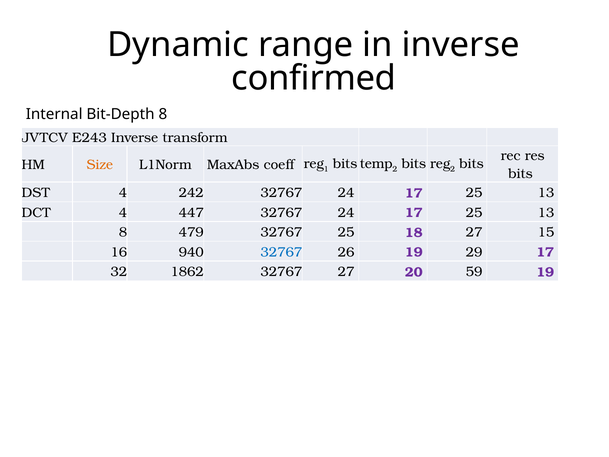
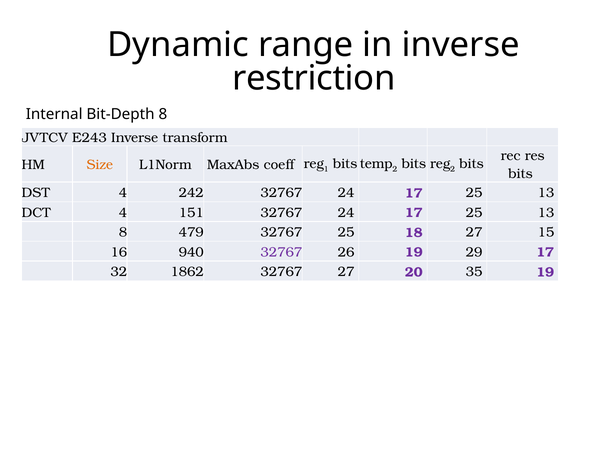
confirmed: confirmed -> restriction
447: 447 -> 151
32767 at (281, 252) colour: blue -> purple
59: 59 -> 35
